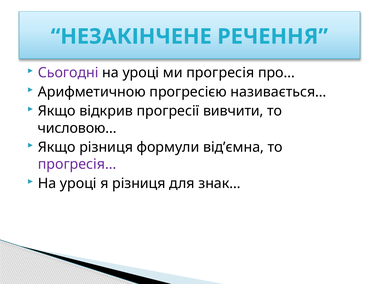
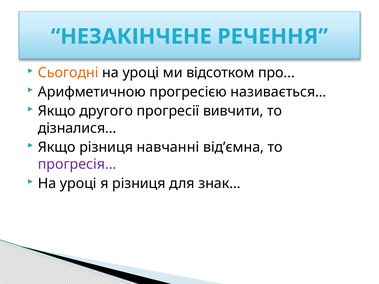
Сьогодні colour: purple -> orange
прогресія: прогресія -> відсотком
відкрив: відкрив -> другого
числовою…: числовою… -> дізналися…
формули: формули -> навчанні
